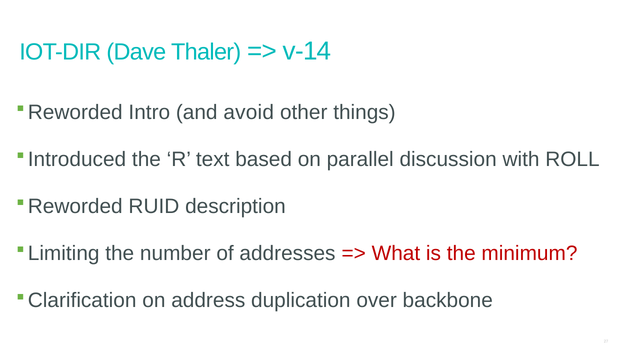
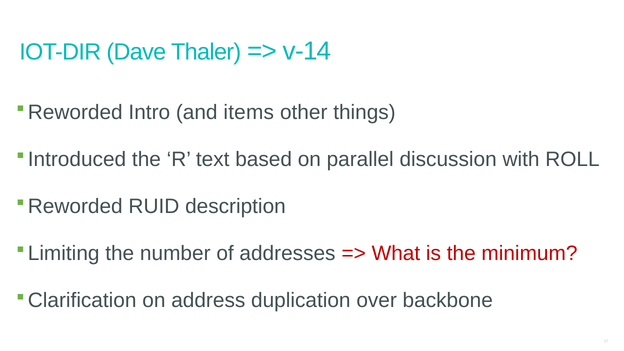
avoid: avoid -> items
